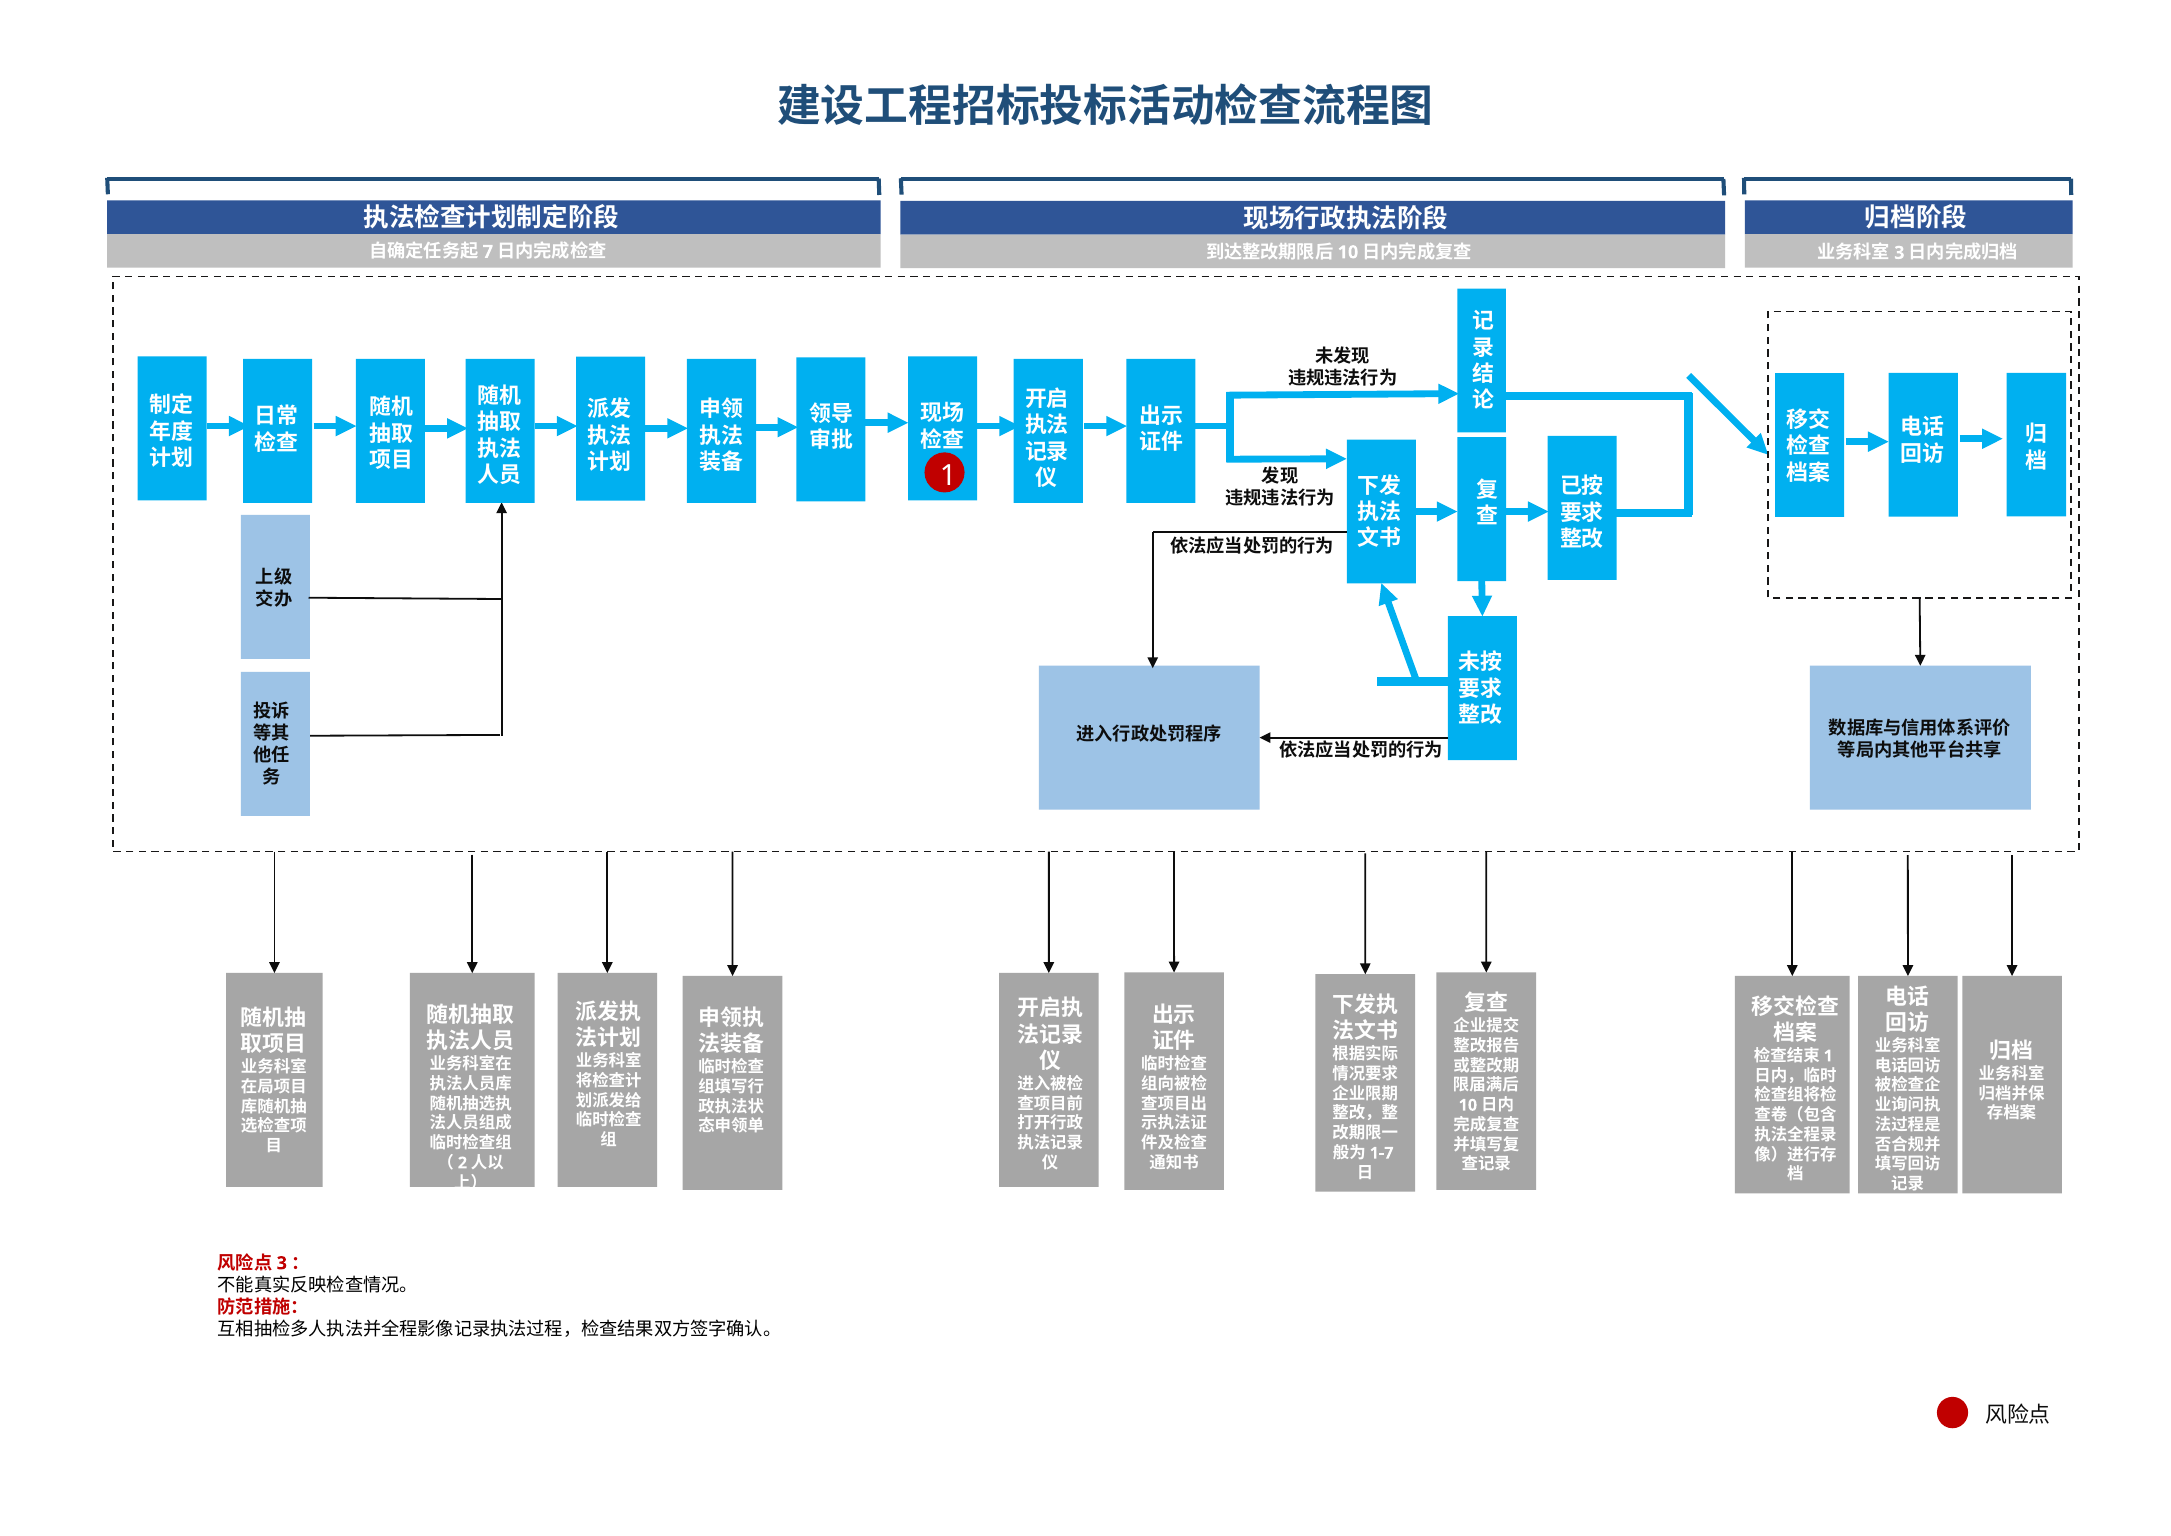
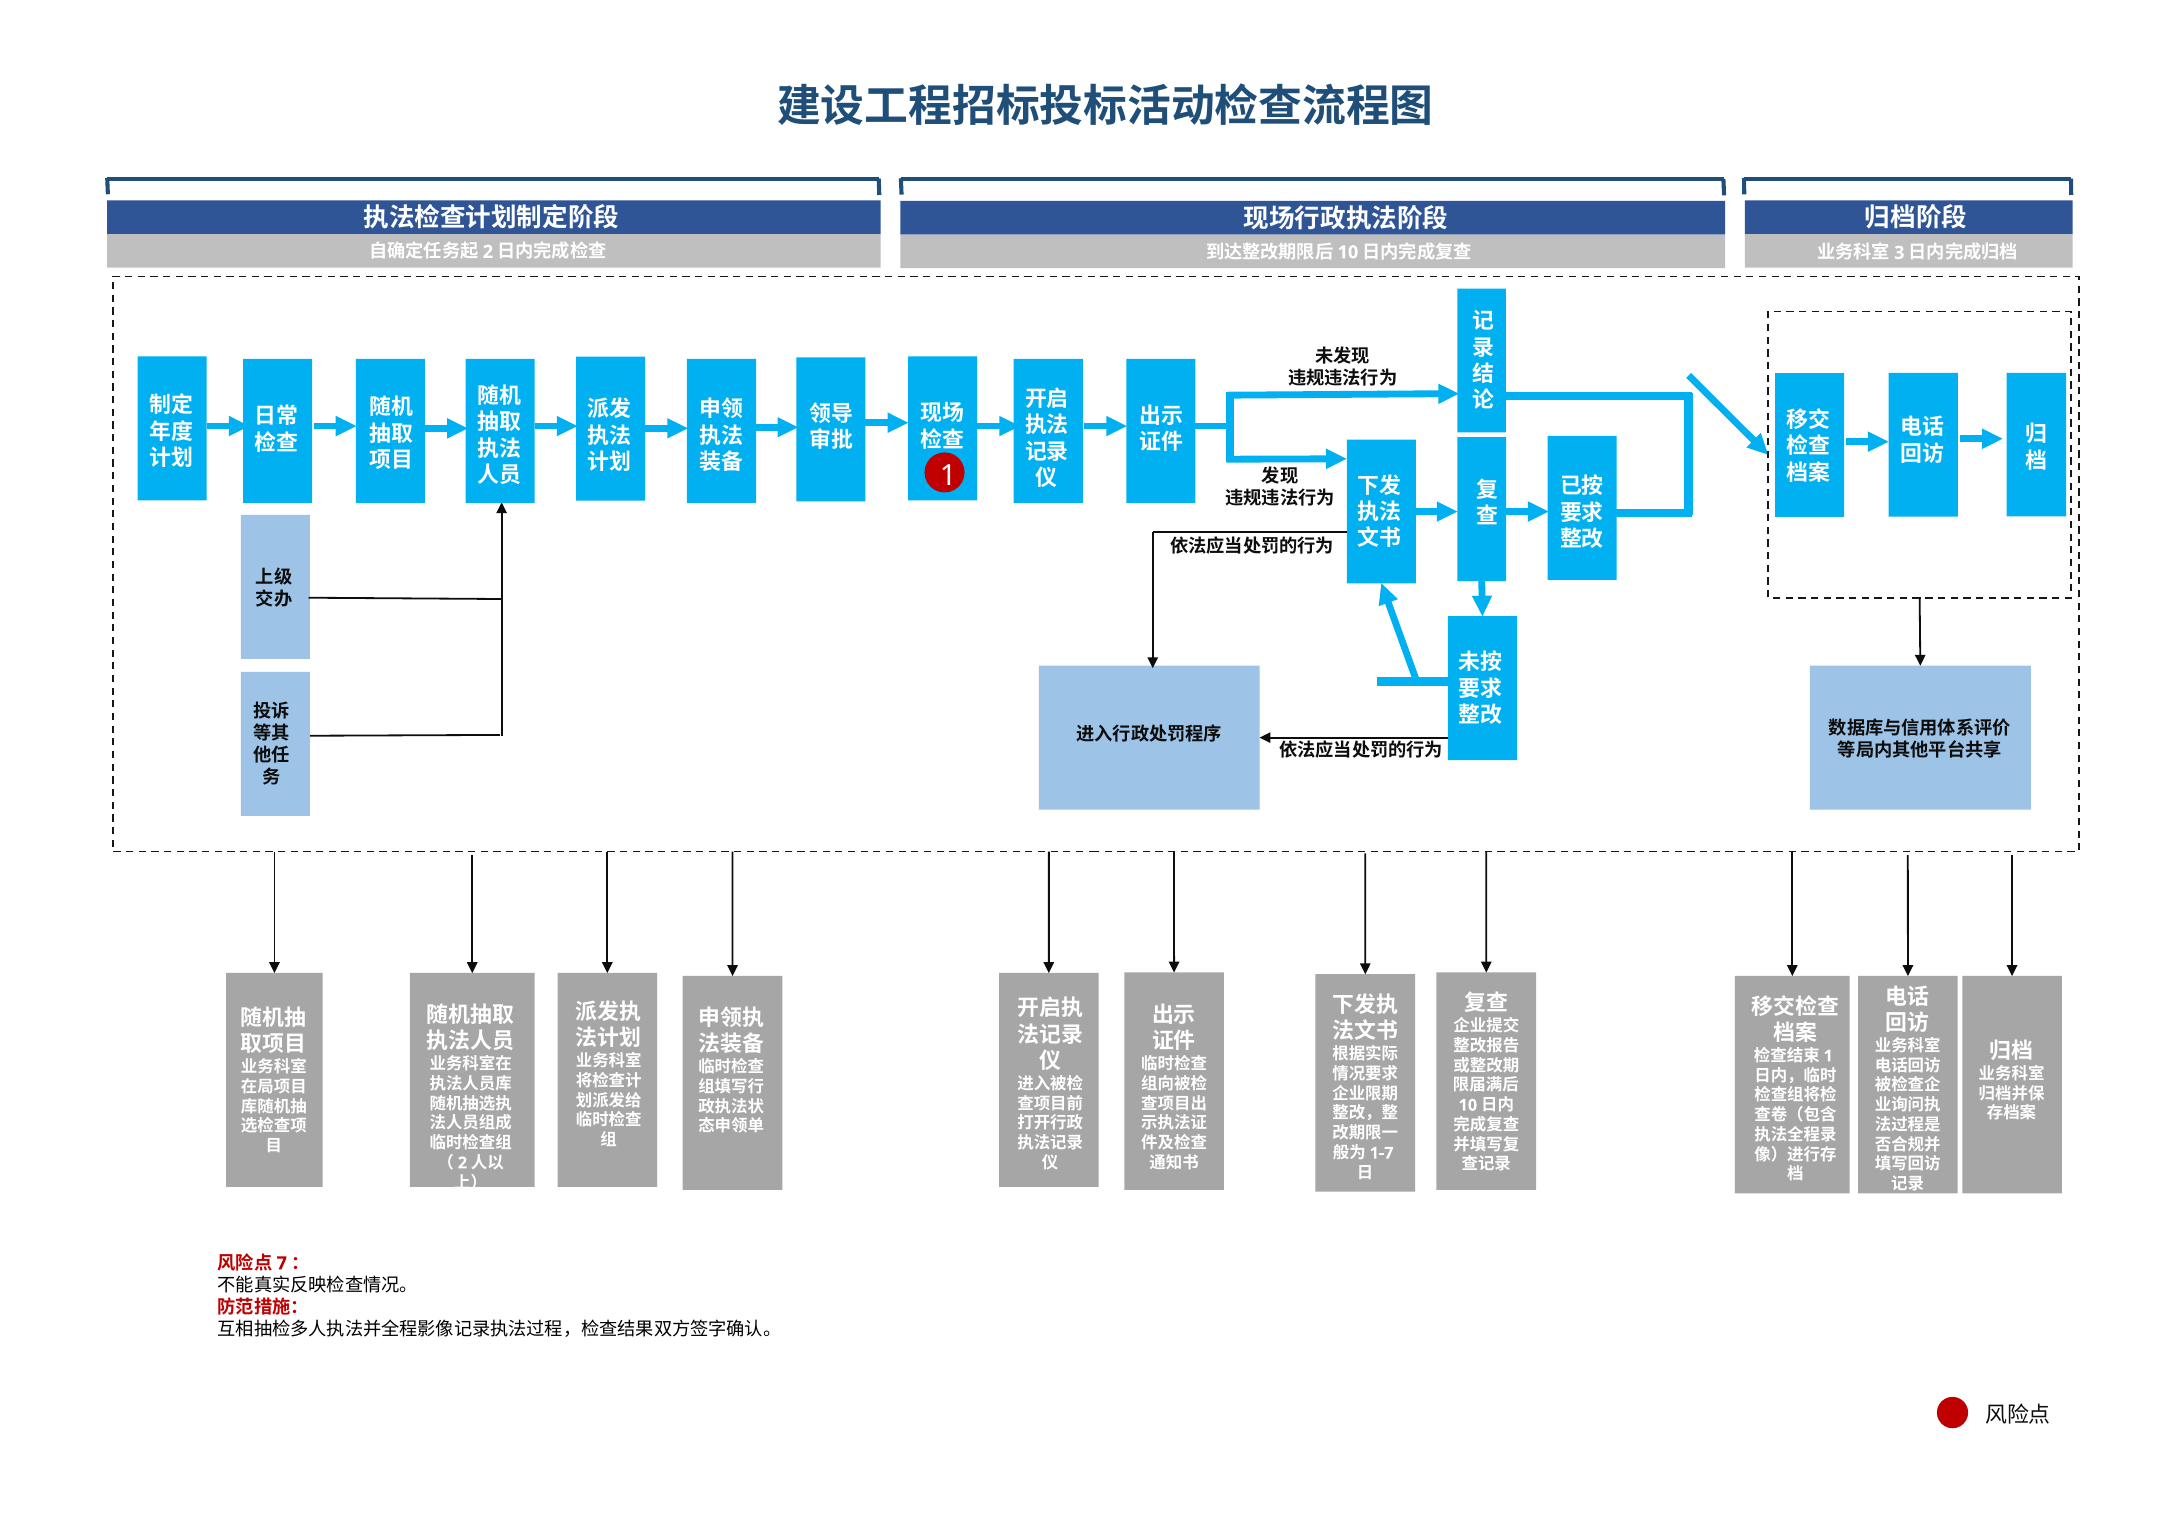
7: 7 -> 2
3 at (282, 1263): 3 -> 7
